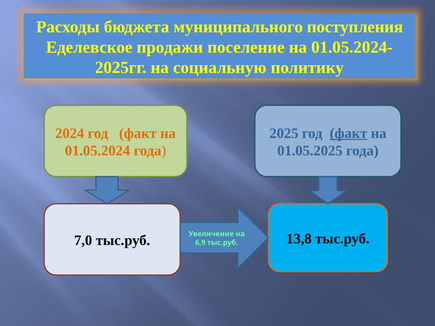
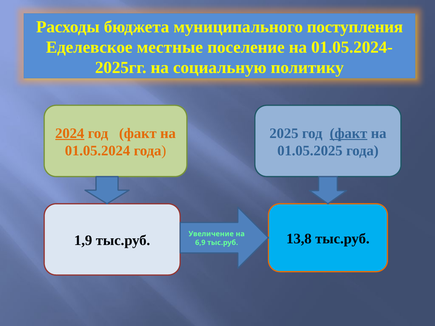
продажи: продажи -> местные
2024 underline: none -> present
7,0: 7,0 -> 1,9
